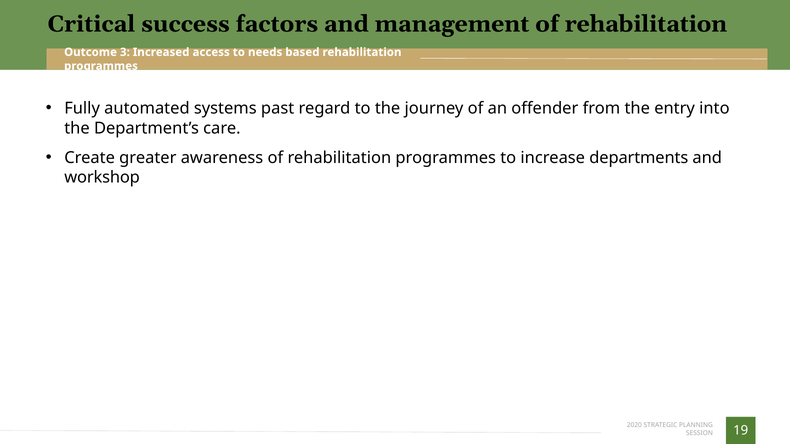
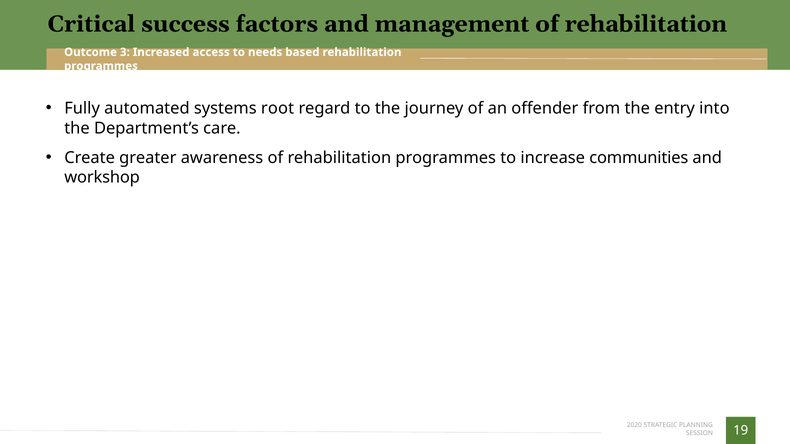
past: past -> root
departments: departments -> communities
